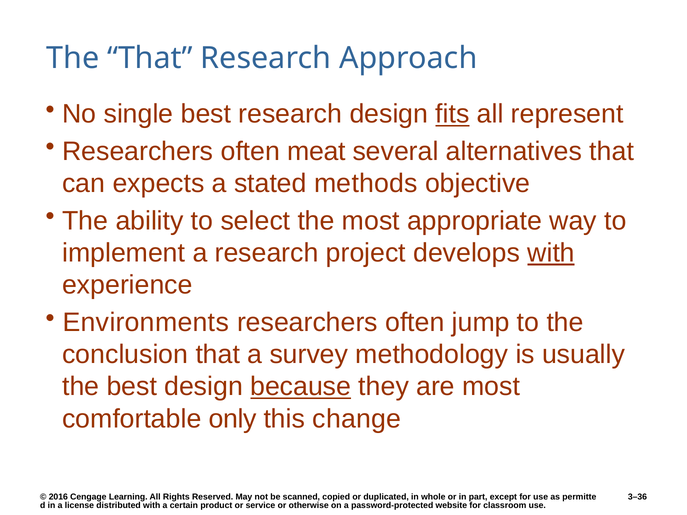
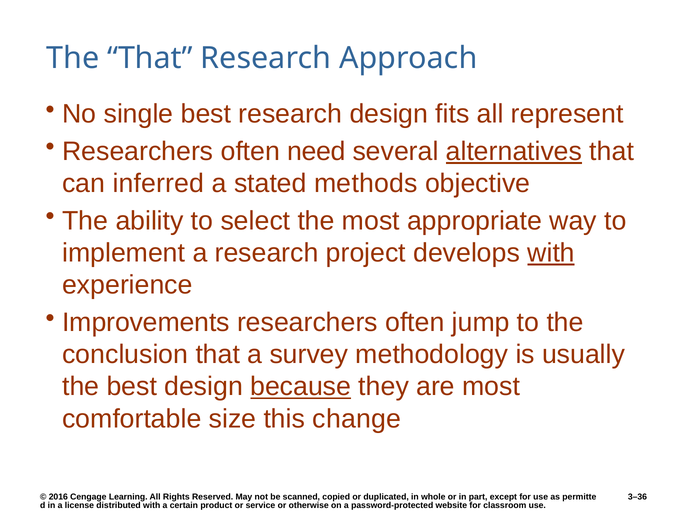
fits underline: present -> none
meat: meat -> need
alternatives underline: none -> present
expects: expects -> inferred
Environments: Environments -> Improvements
only: only -> size
